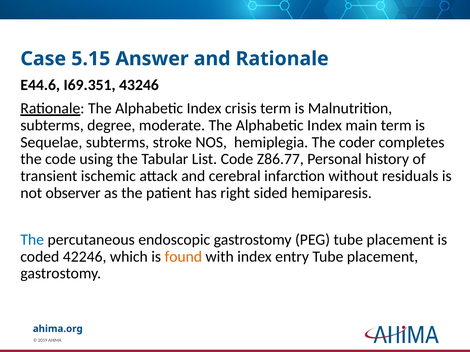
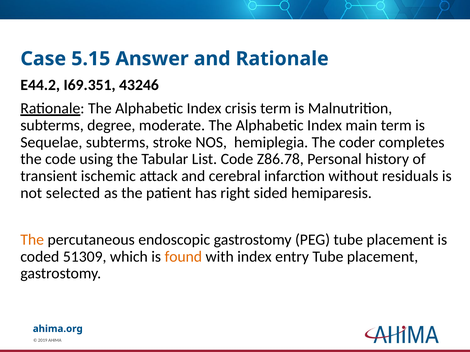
E44.6: E44.6 -> E44.2
Z86.77: Z86.77 -> Z86.78
observer: observer -> selected
The at (32, 240) colour: blue -> orange
42246: 42246 -> 51309
